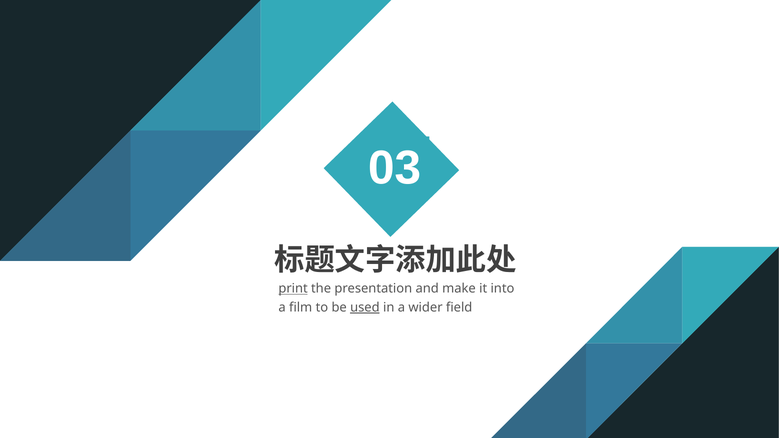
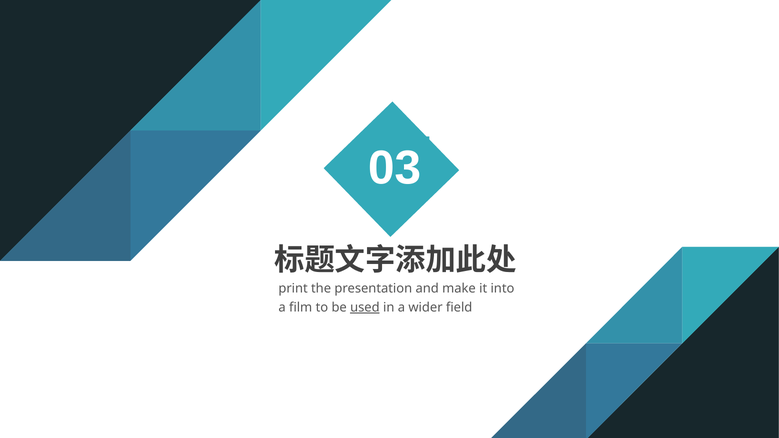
print underline: present -> none
